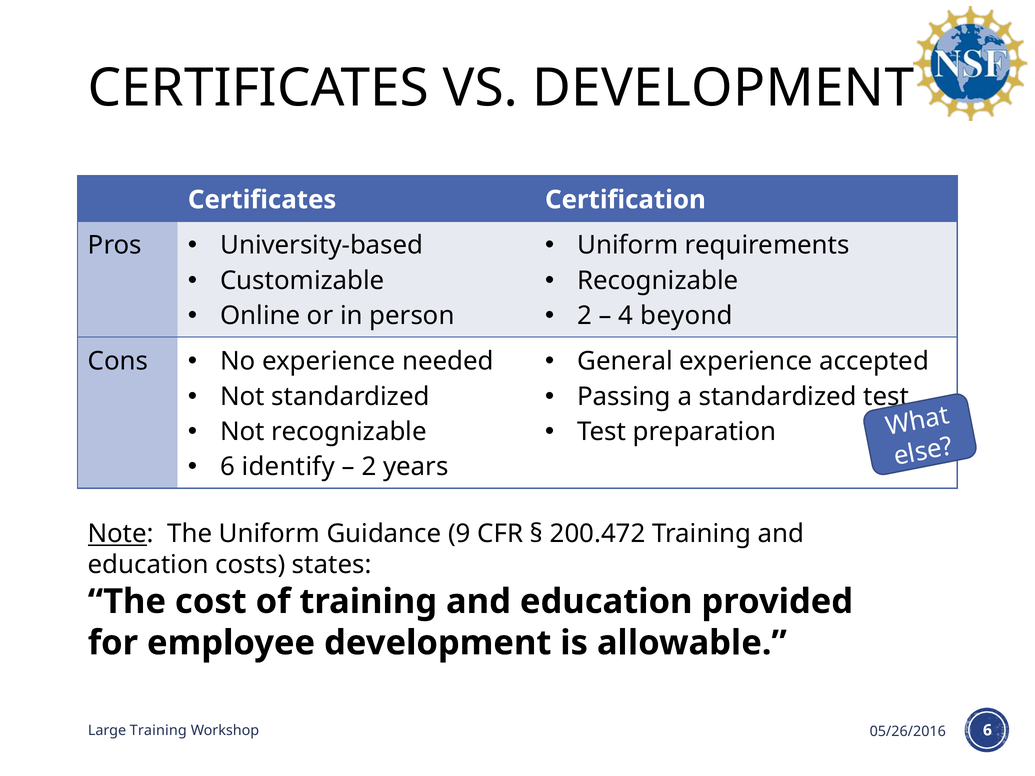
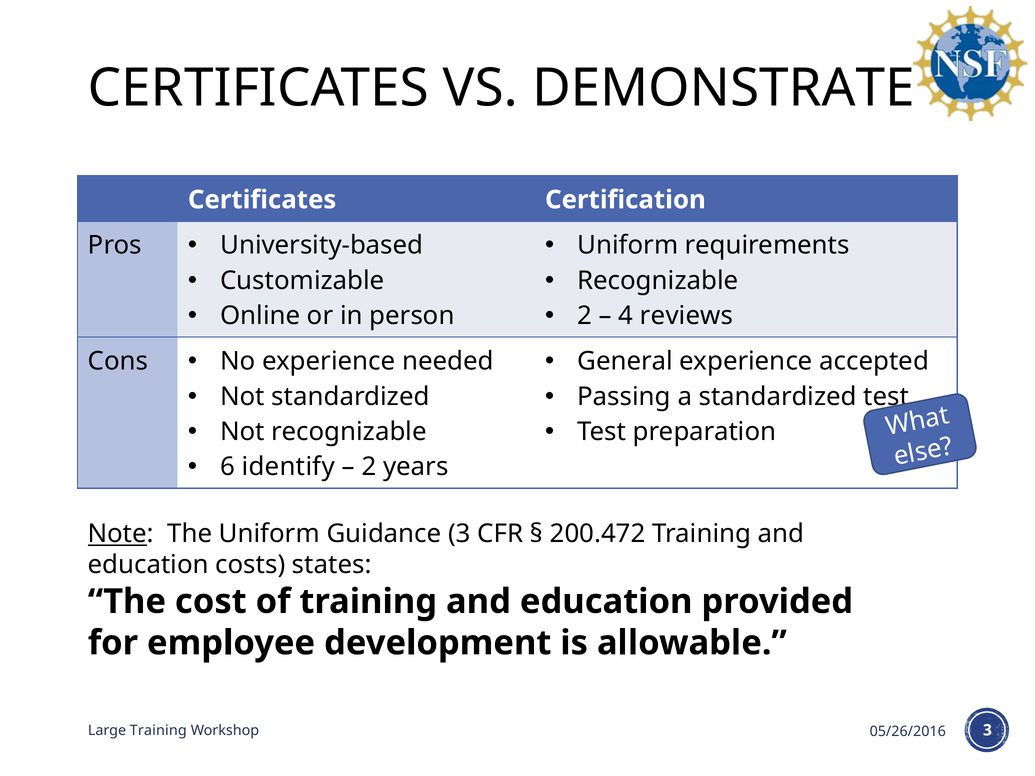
VS DEVELOPMENT: DEVELOPMENT -> DEMONSTRATE
beyond: beyond -> reviews
Guidance 9: 9 -> 3
Workshop 6: 6 -> 3
